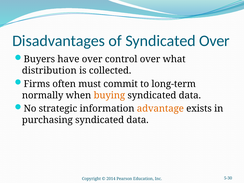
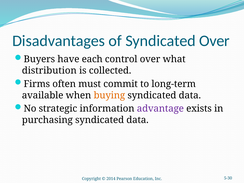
have over: over -> each
normally: normally -> available
advantage colour: orange -> purple
